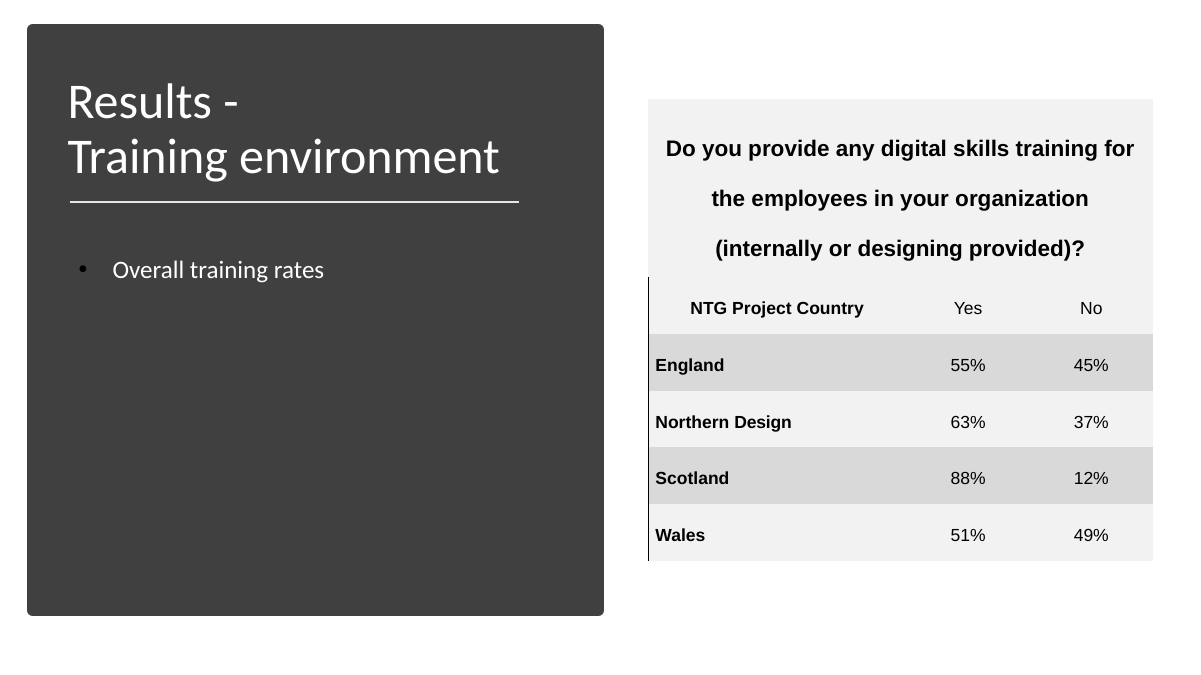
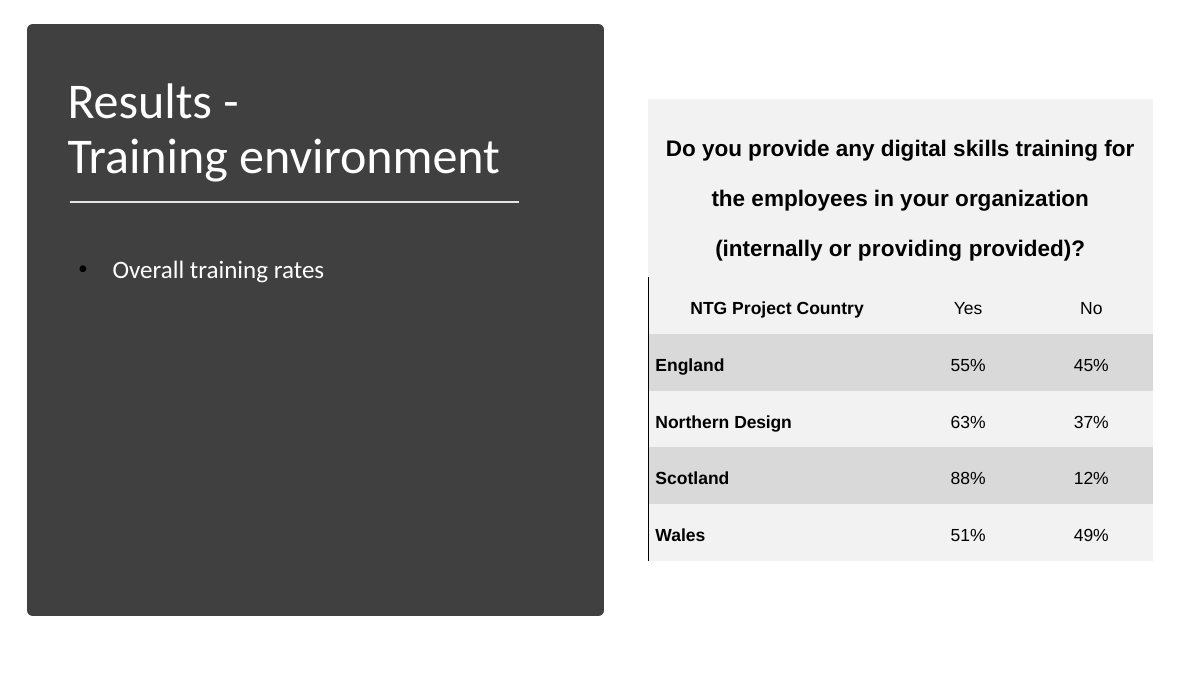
designing: designing -> providing
